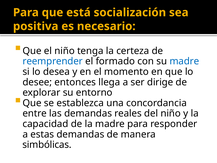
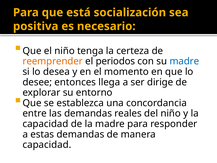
reemprender colour: blue -> orange
formado: formado -> periodos
simbólicas at (47, 145): simbólicas -> capacidad
